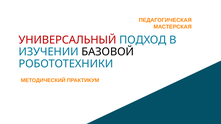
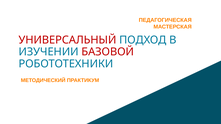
БАЗОВОЙ colour: black -> red
